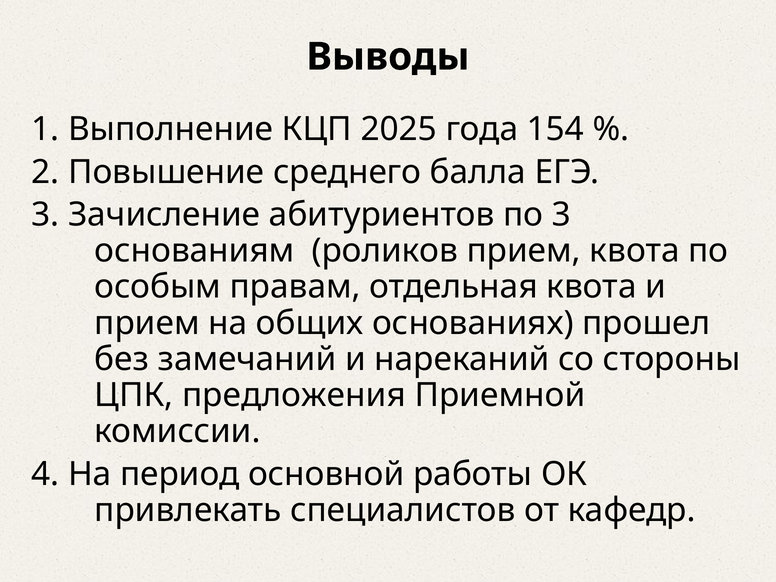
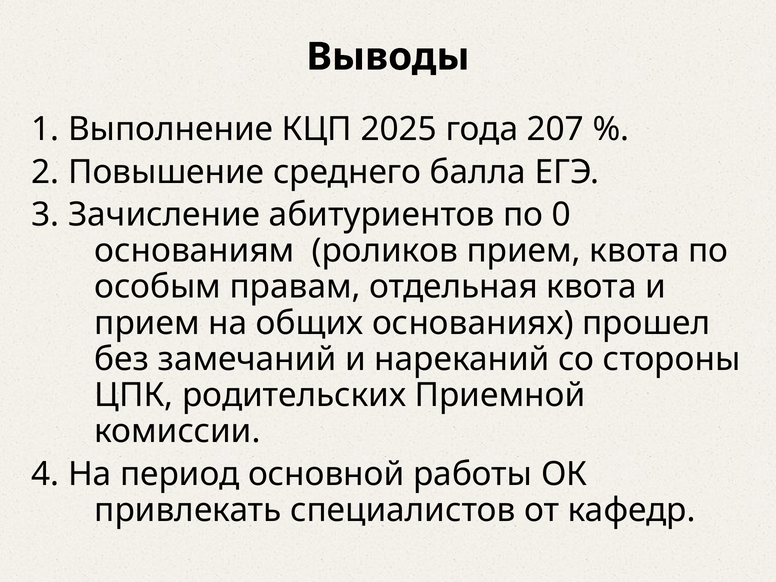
154: 154 -> 207
по 3: 3 -> 0
предложения: предложения -> родительских
